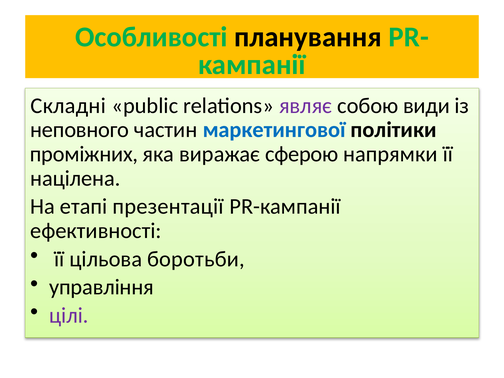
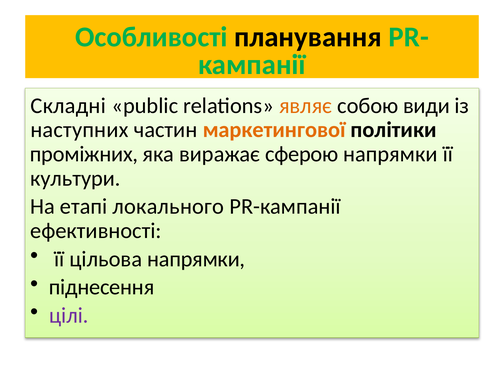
являє colour: purple -> orange
неповного: неповного -> наступних
маркетингової colour: blue -> orange
націлена: націлена -> культури
презентації: презентації -> локального
цільова боротьби: боротьби -> напрямки
управління: управління -> піднесення
